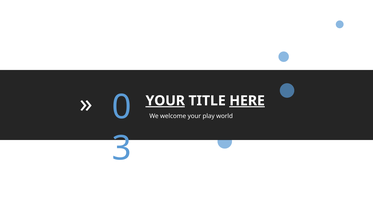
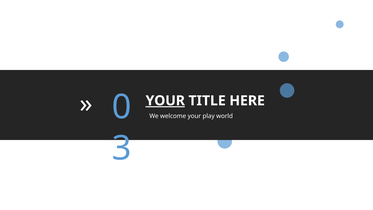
HERE underline: present -> none
